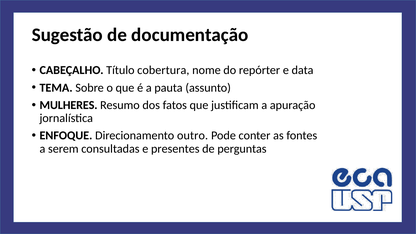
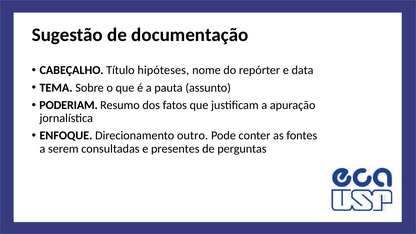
cobertura: cobertura -> hipóteses
MULHERES: MULHERES -> PODERIAM
